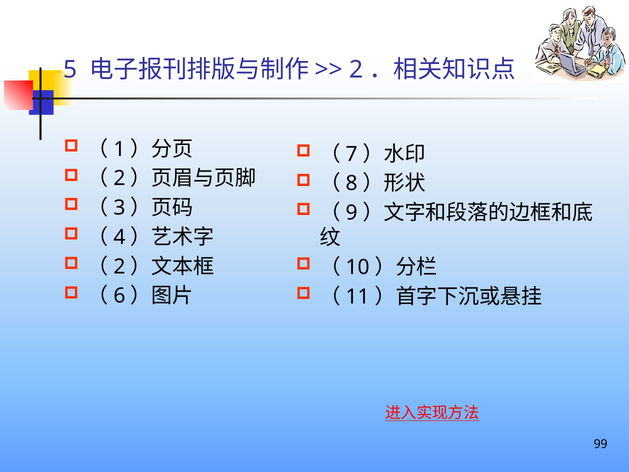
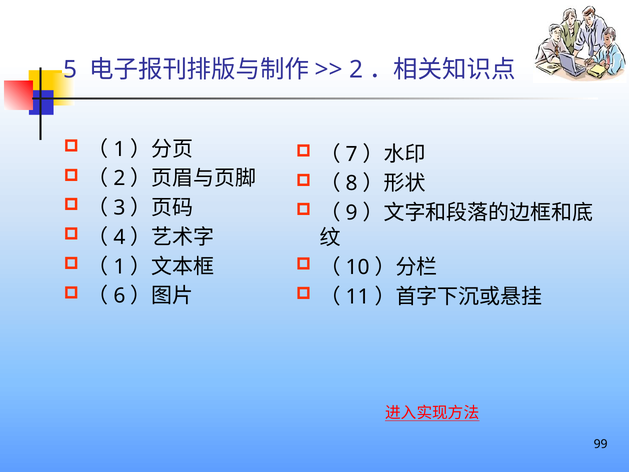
2 at (119, 266): 2 -> 1
